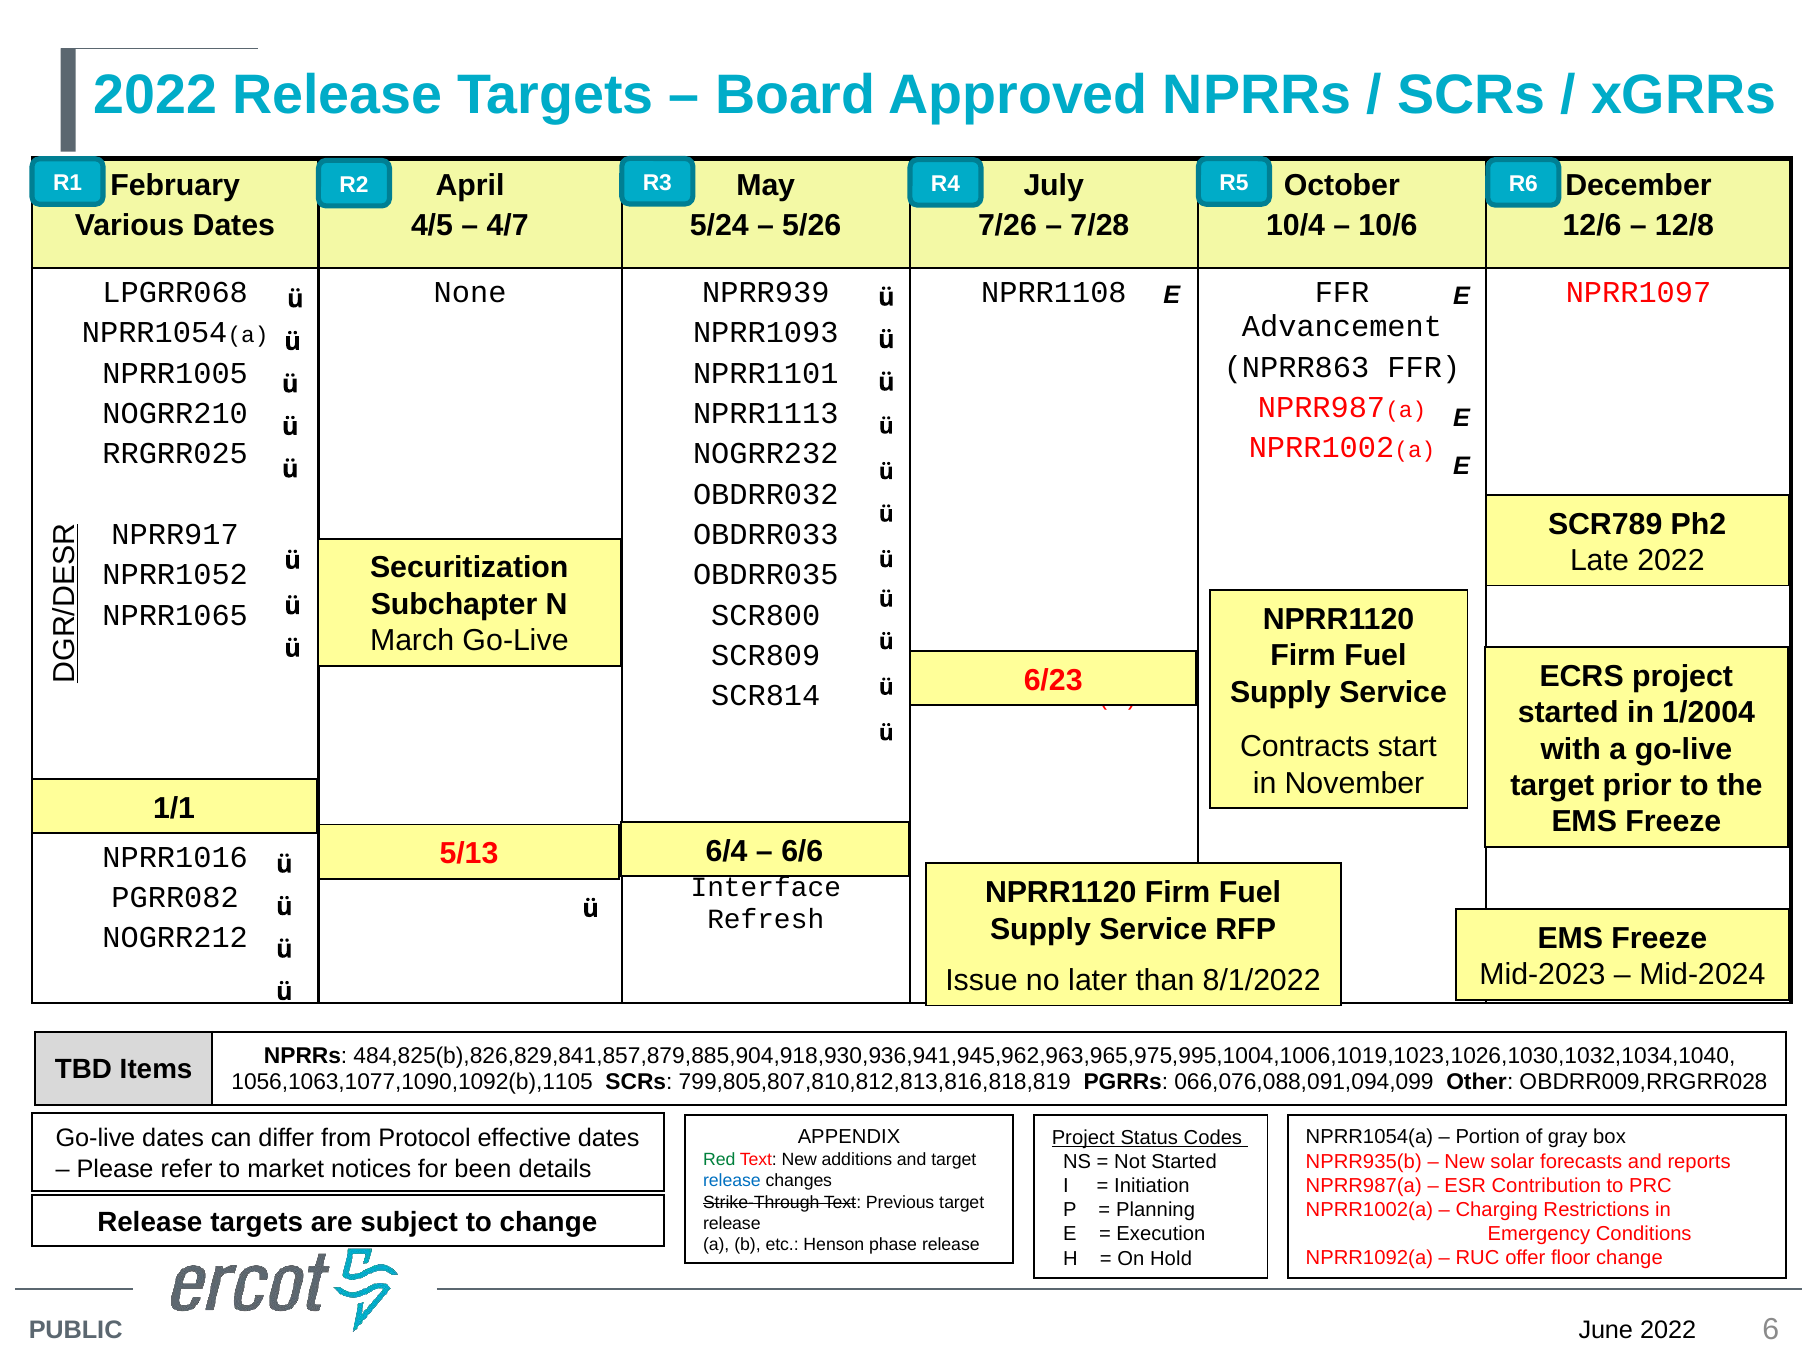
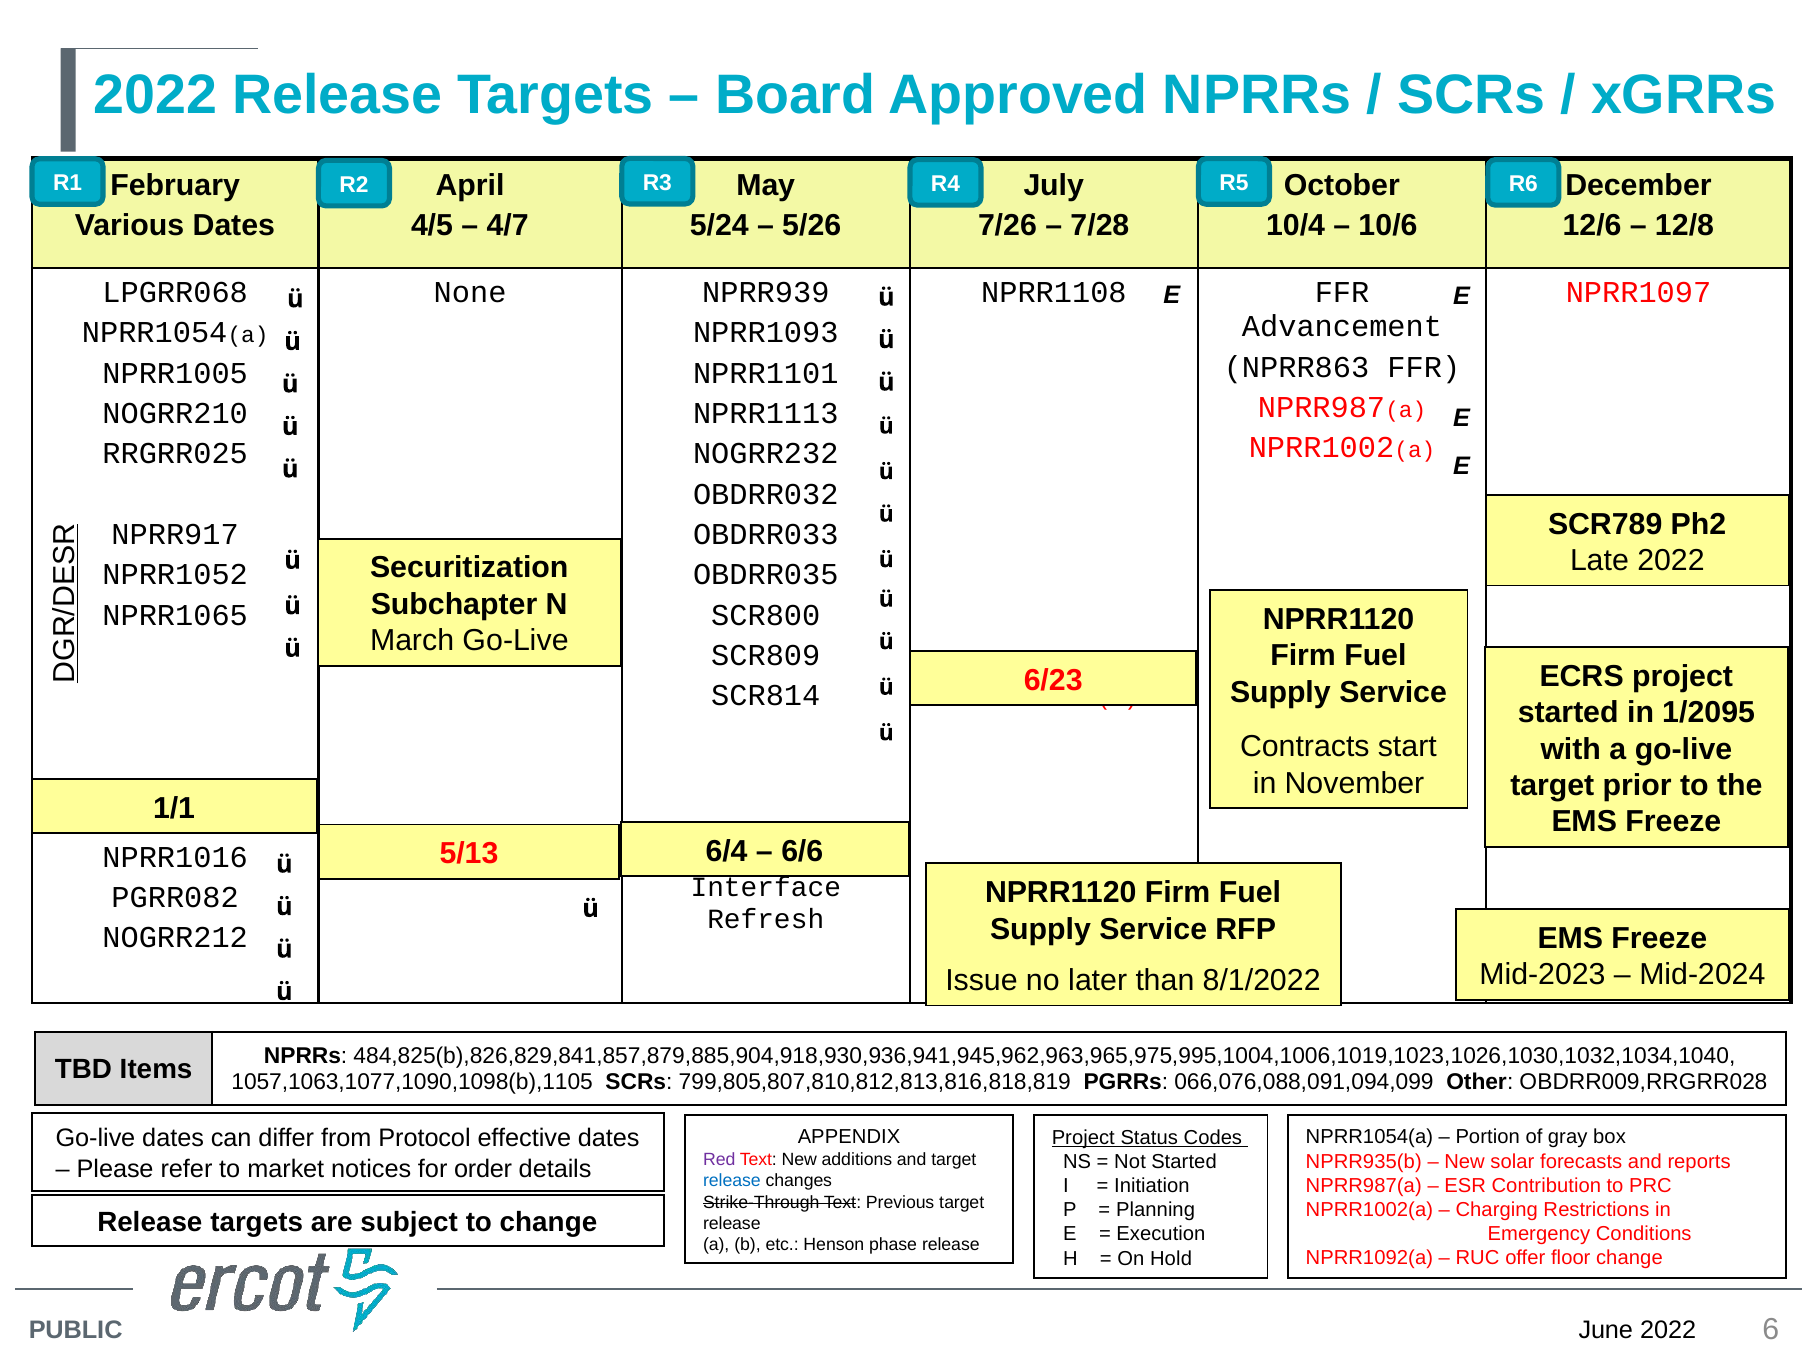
1/2004: 1/2004 -> 1/2095
1056,1063,1077,1090,1092(b),1105: 1056,1063,1077,1090,1092(b),1105 -> 1057,1063,1077,1090,1098(b),1105
Red colour: green -> purple
been: been -> order
